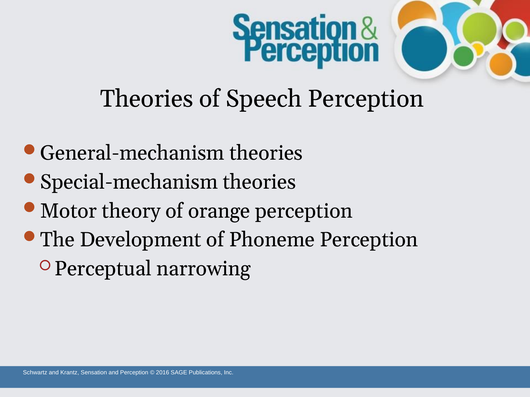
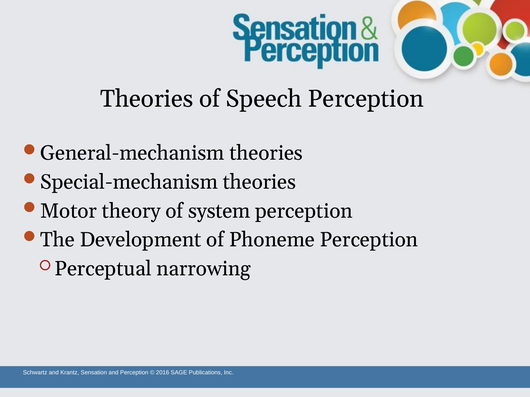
orange: orange -> system
